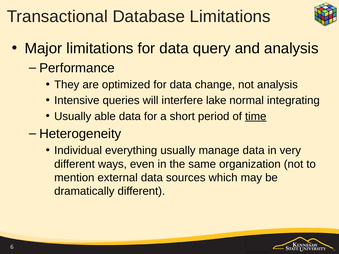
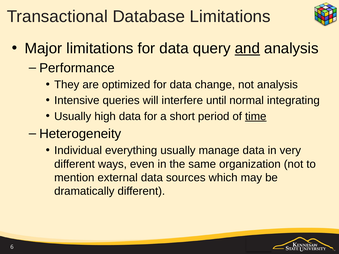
and underline: none -> present
lake: lake -> until
able: able -> high
